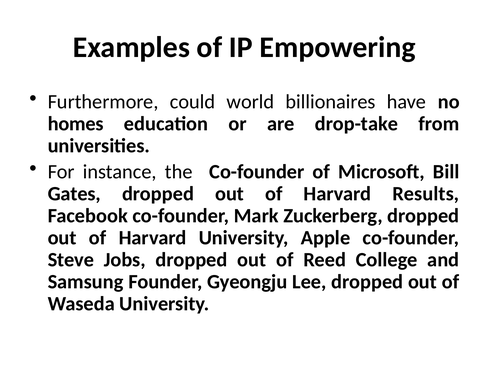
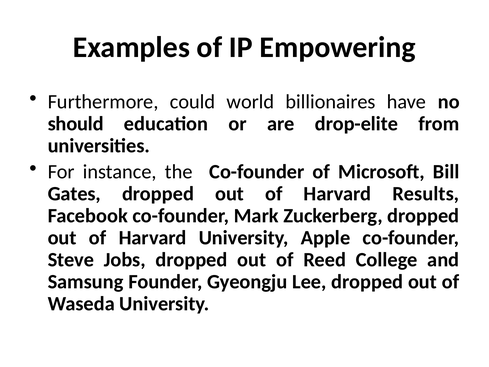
homes: homes -> should
drop-take: drop-take -> drop-elite
